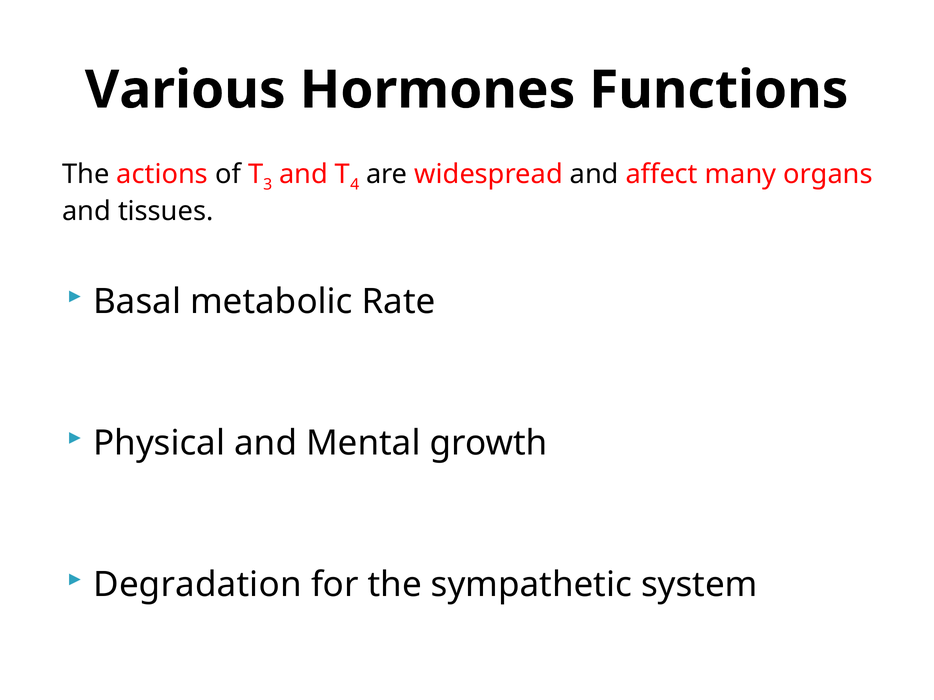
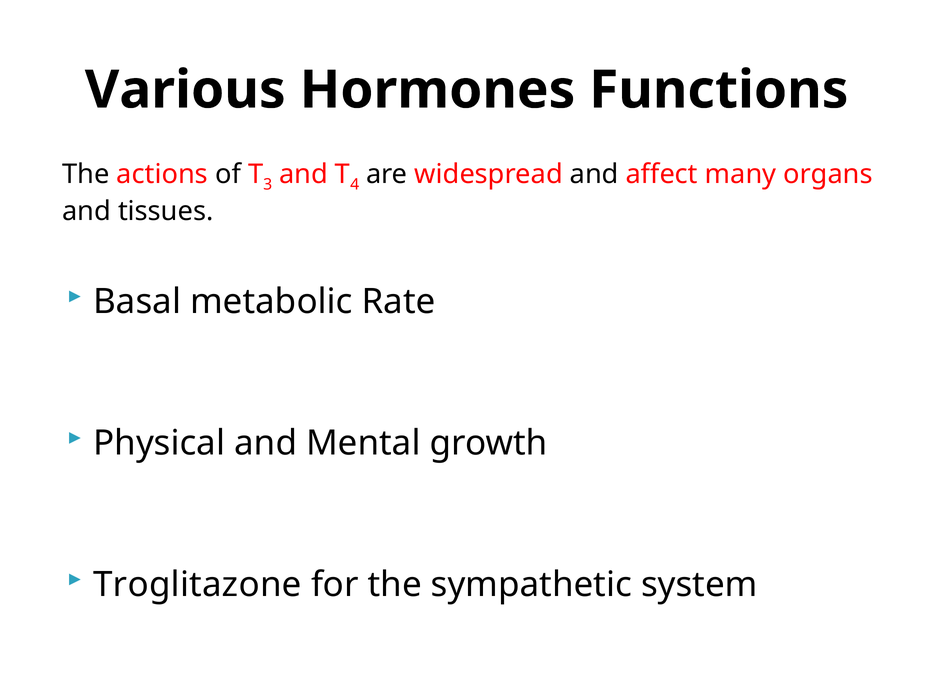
Degradation: Degradation -> Troglitazone
